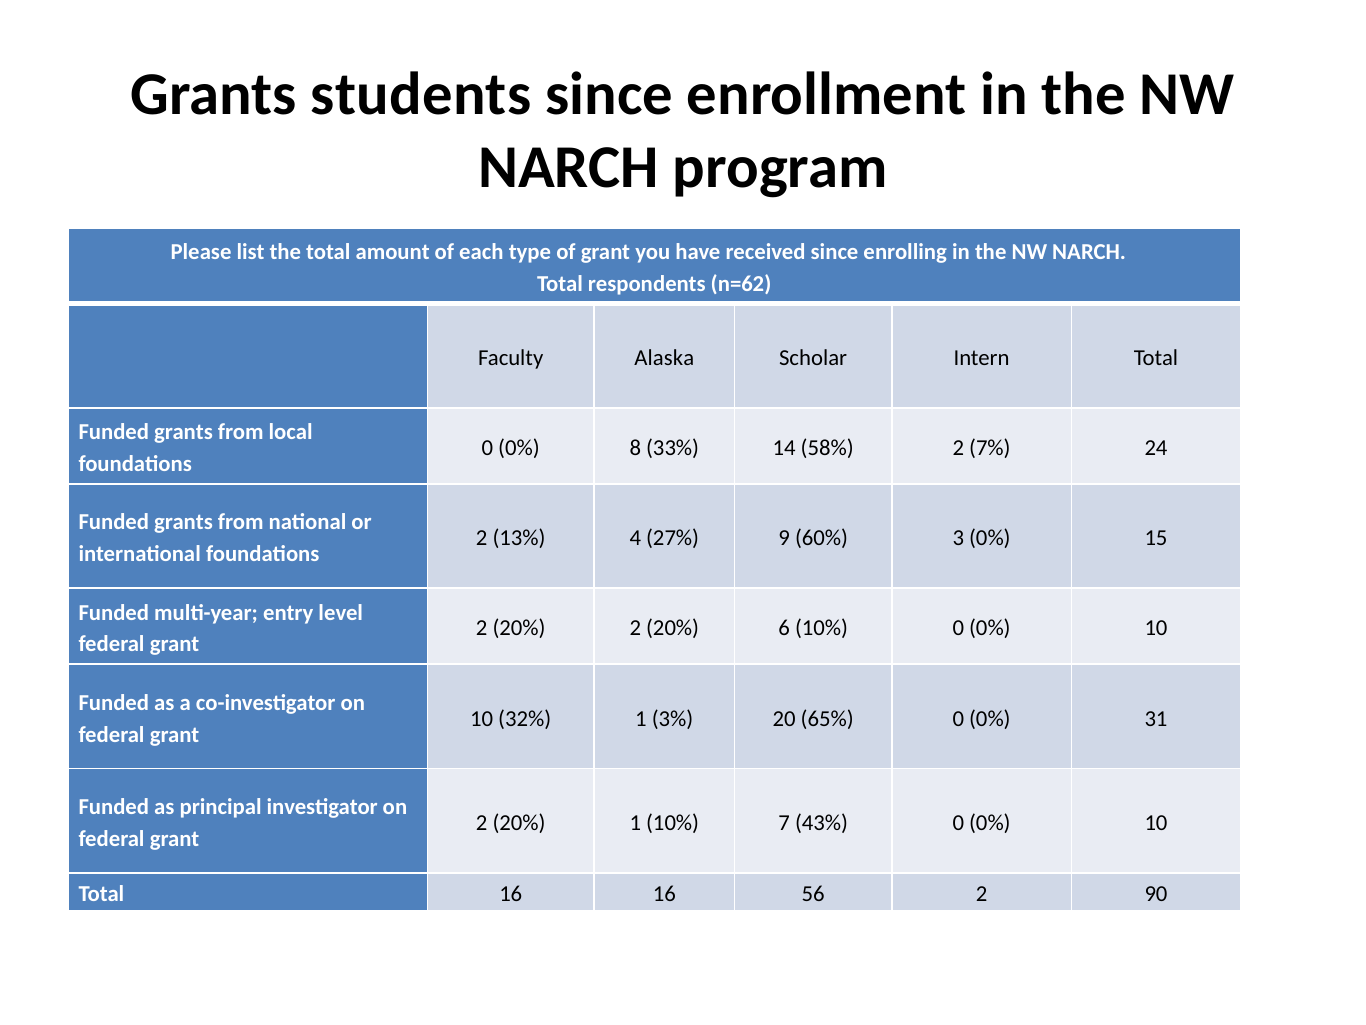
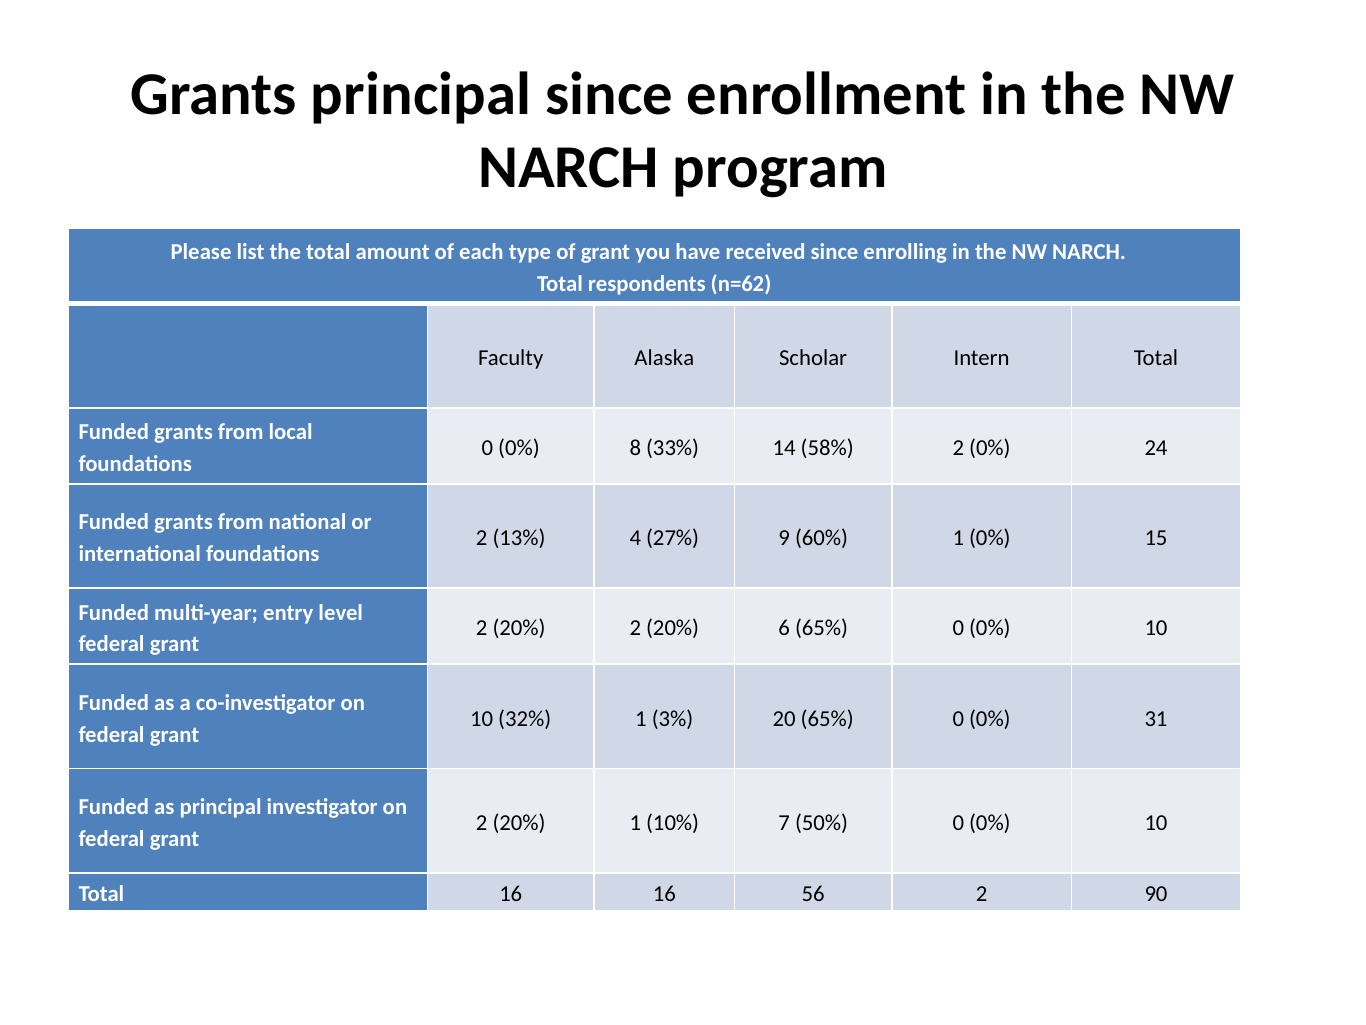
Grants students: students -> principal
2 7%: 7% -> 0%
60% 3: 3 -> 1
6 10%: 10% -> 65%
43%: 43% -> 50%
